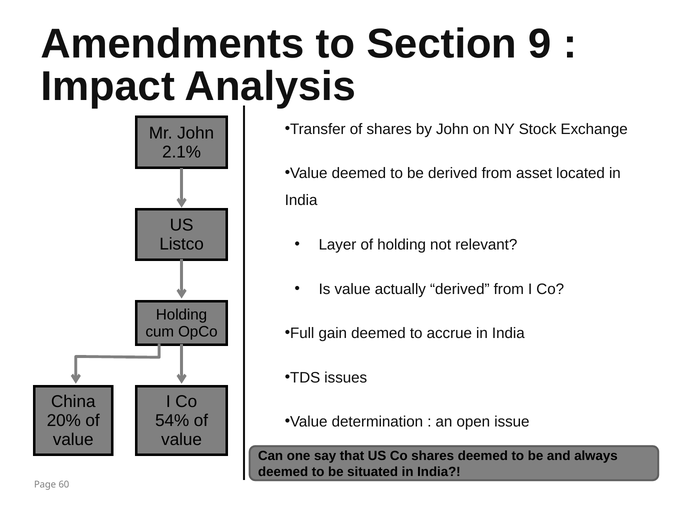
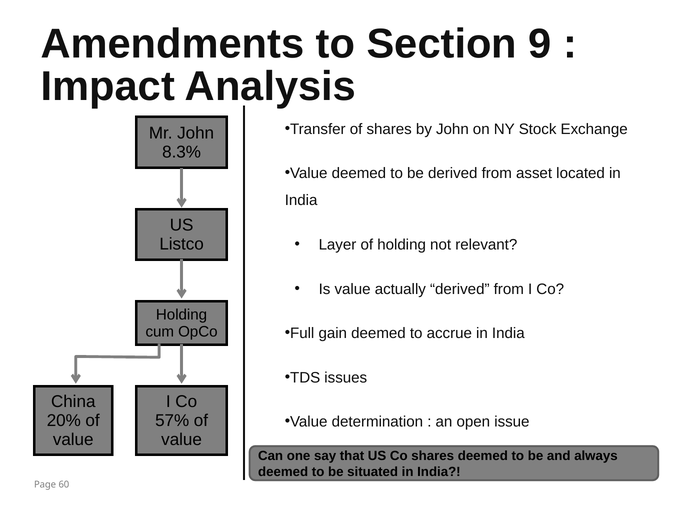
2.1%: 2.1% -> 8.3%
54%: 54% -> 57%
